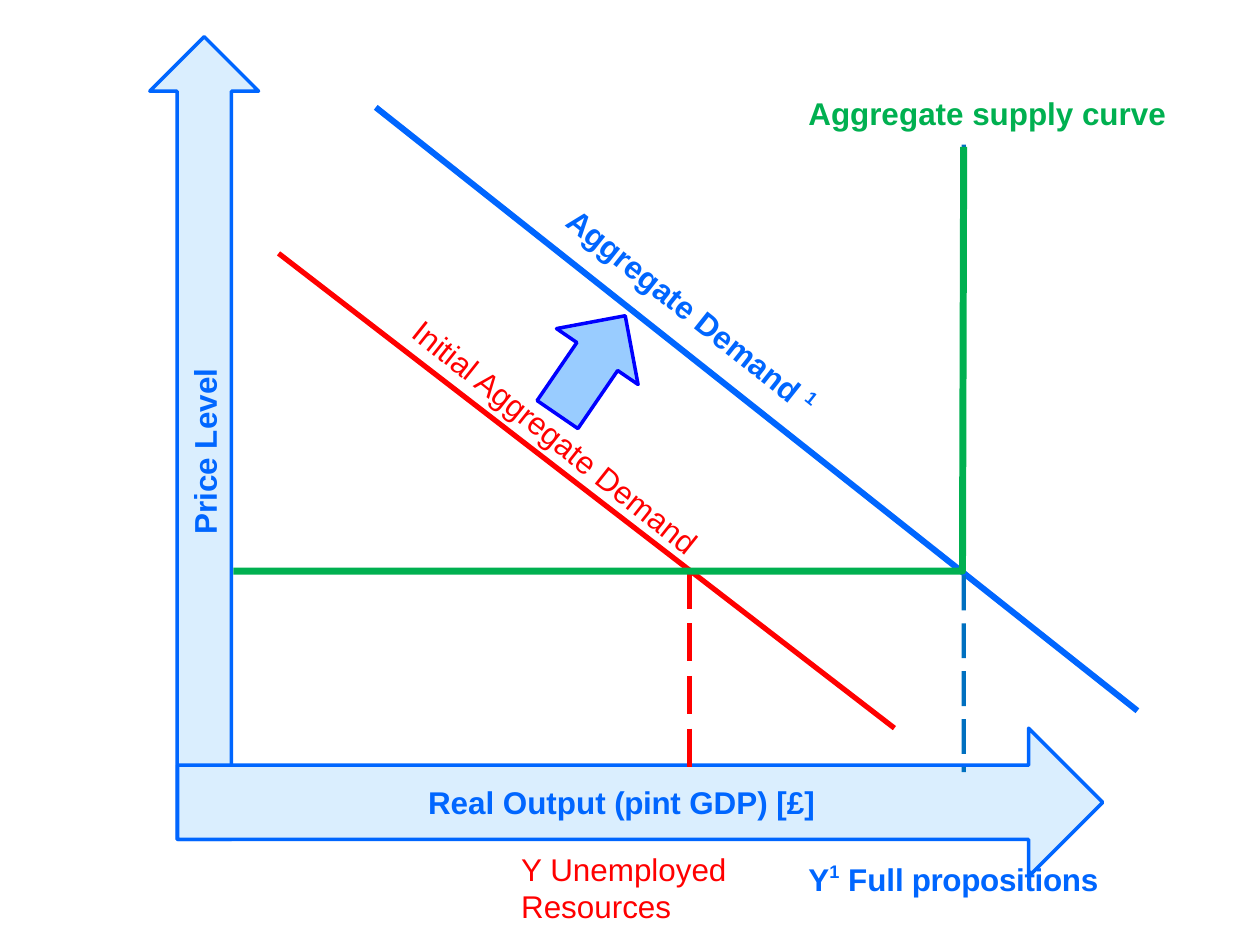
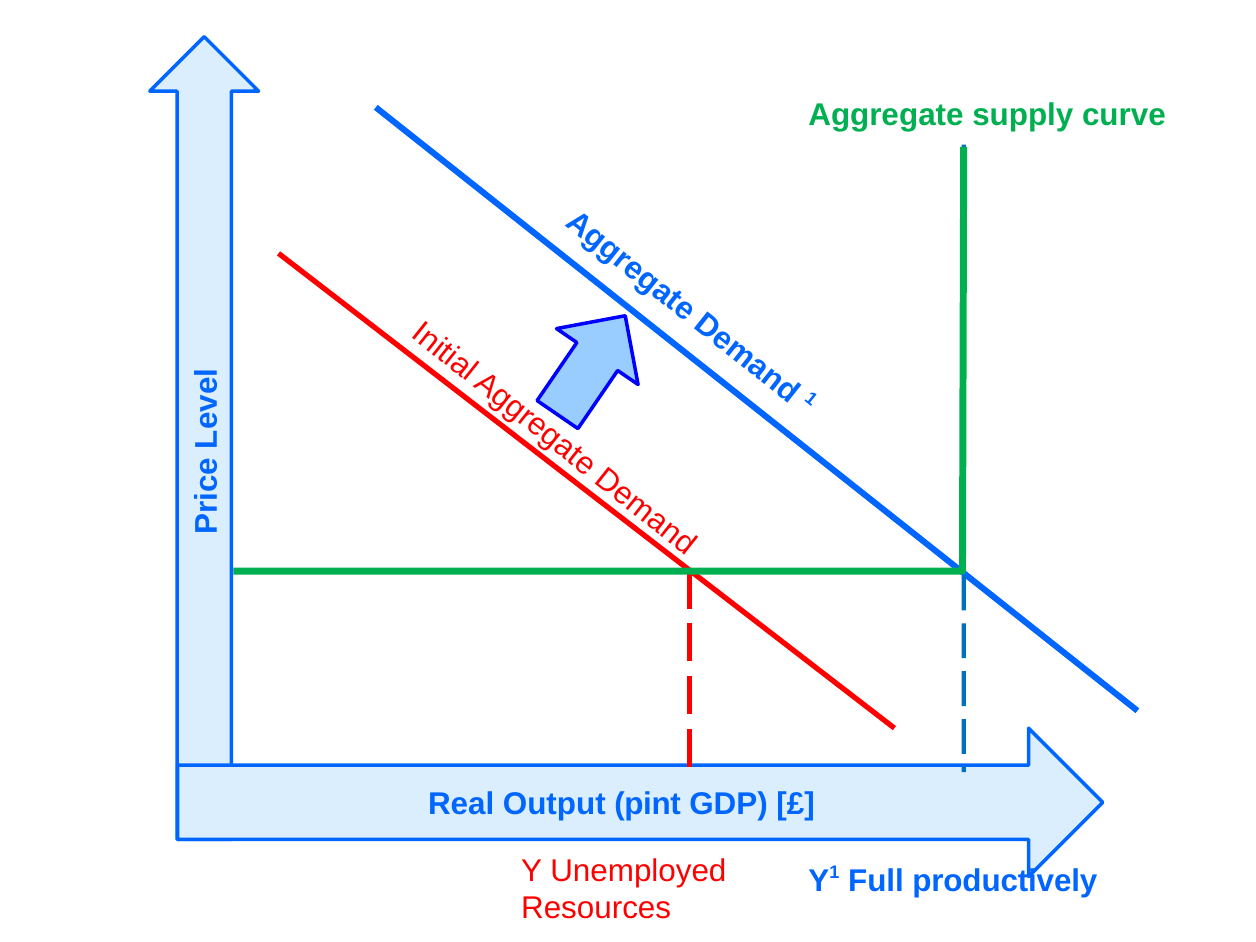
propositions: propositions -> productively
